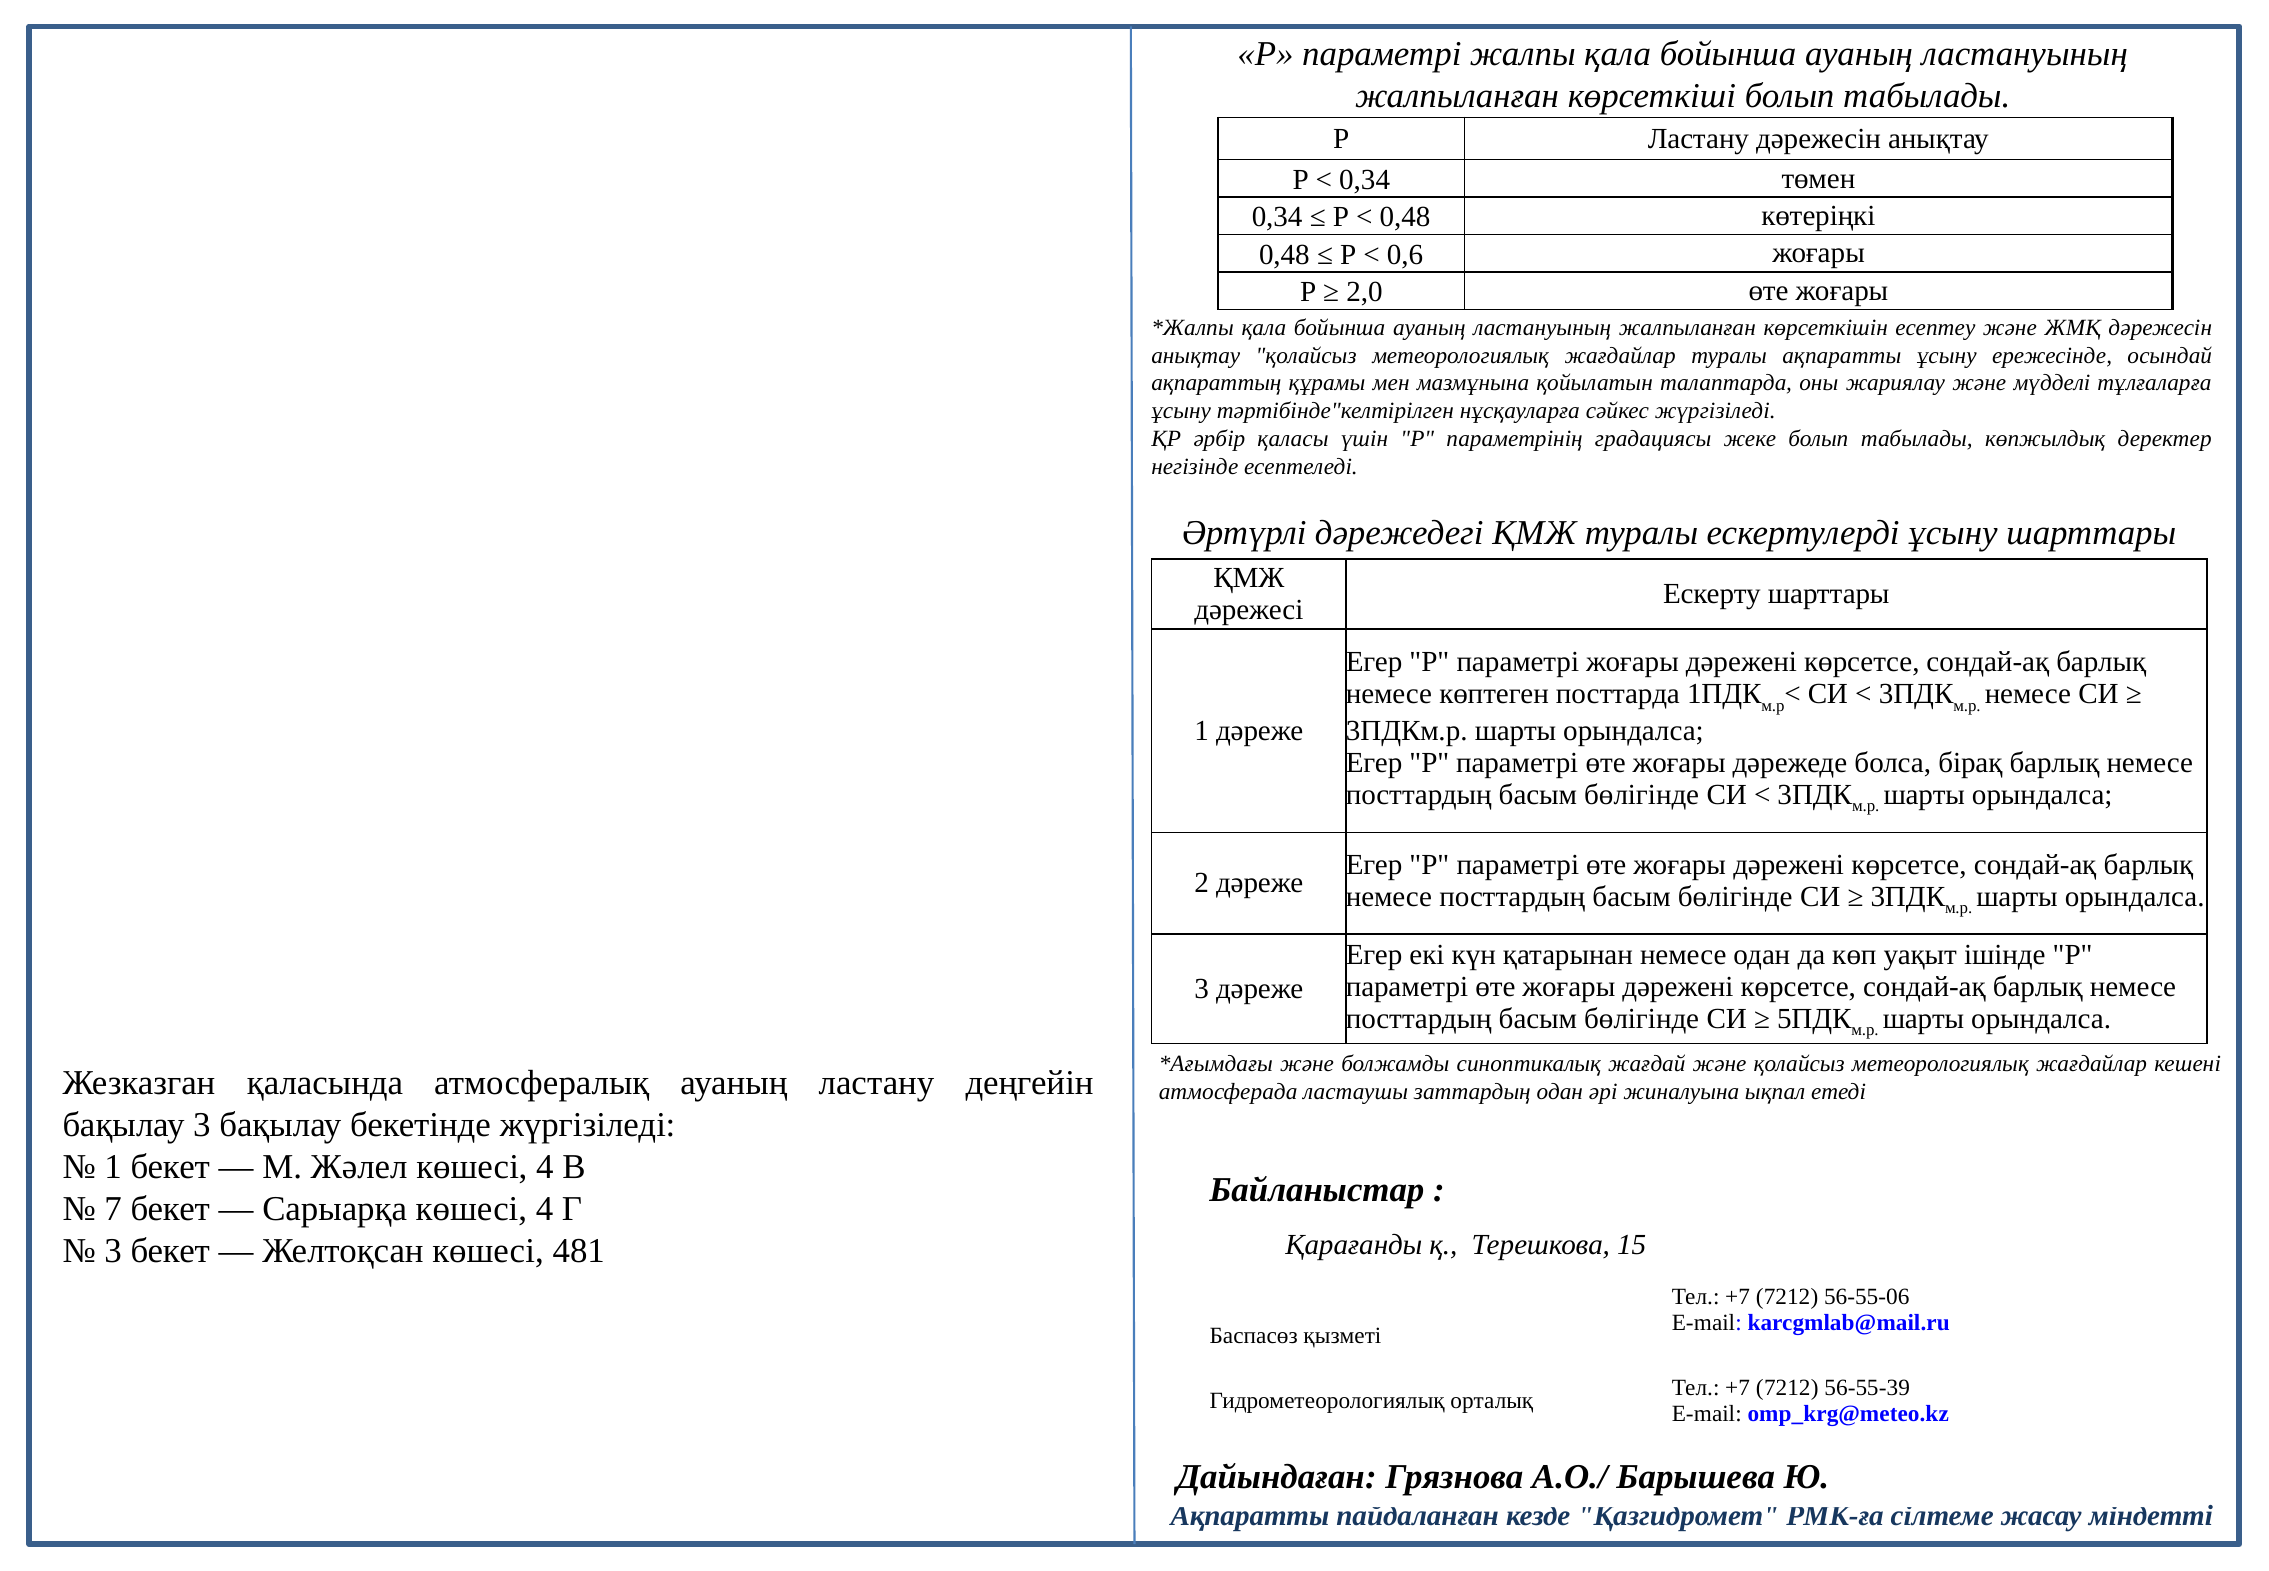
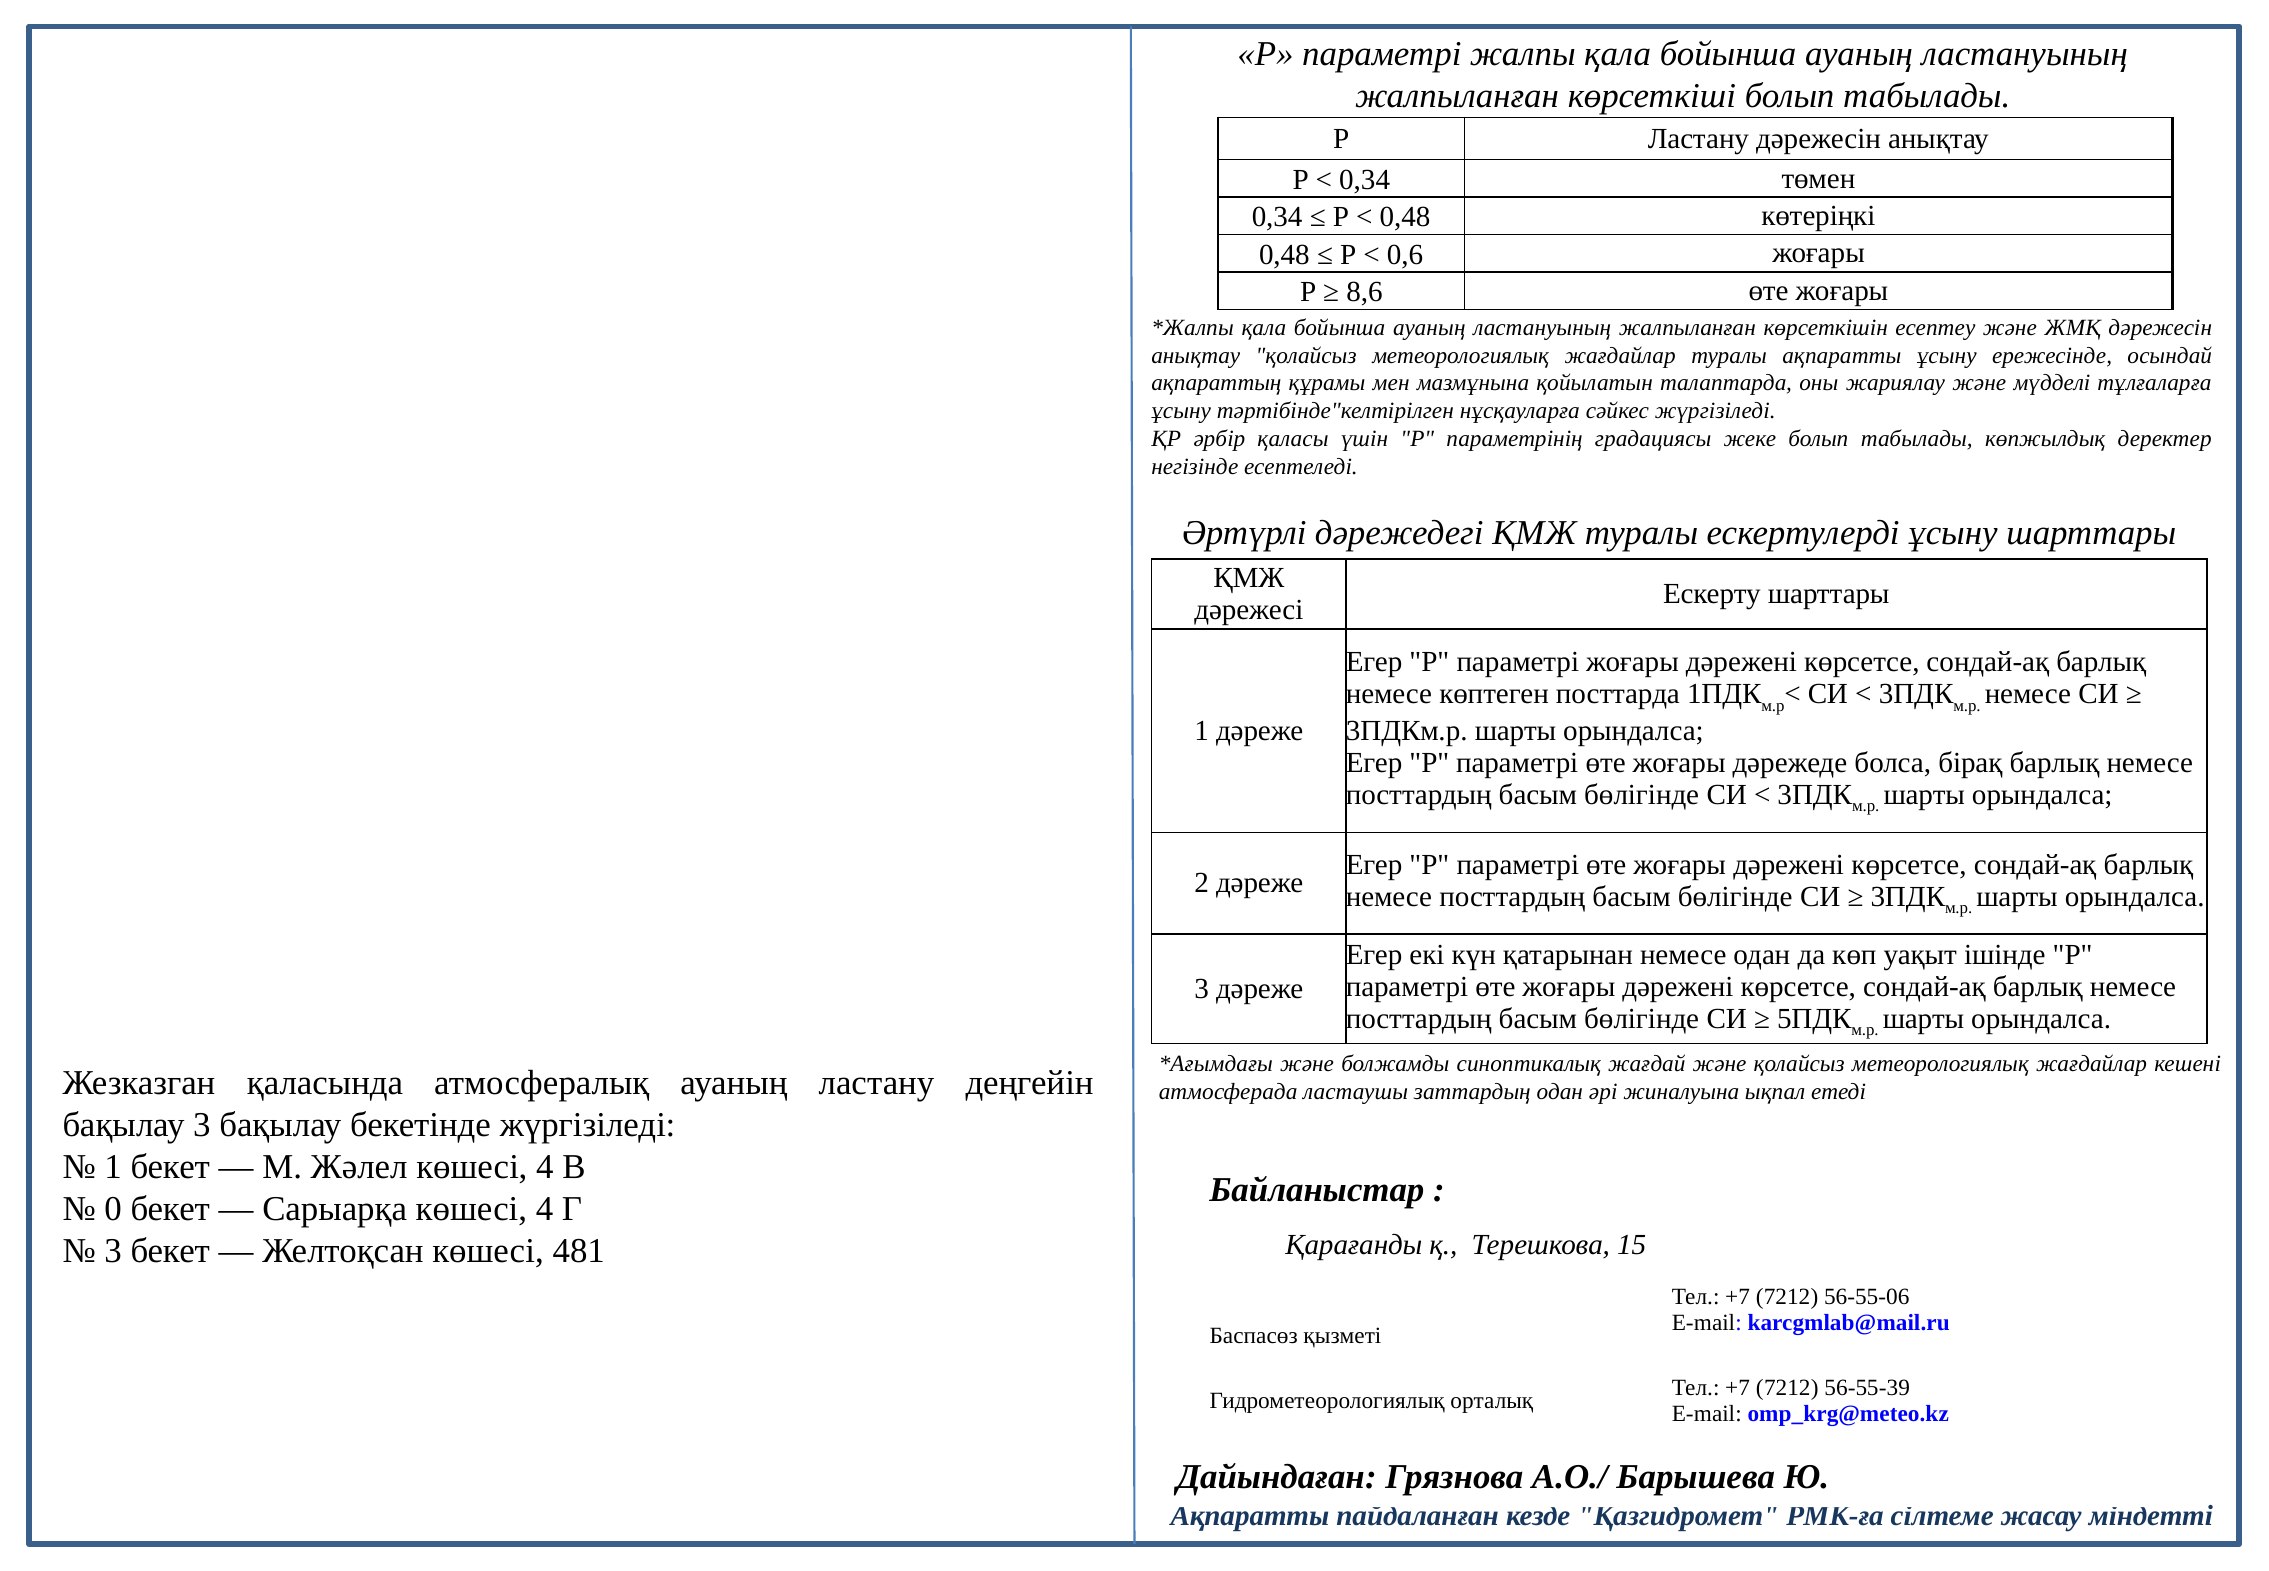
2,0: 2,0 -> 8,6
7: 7 -> 0
